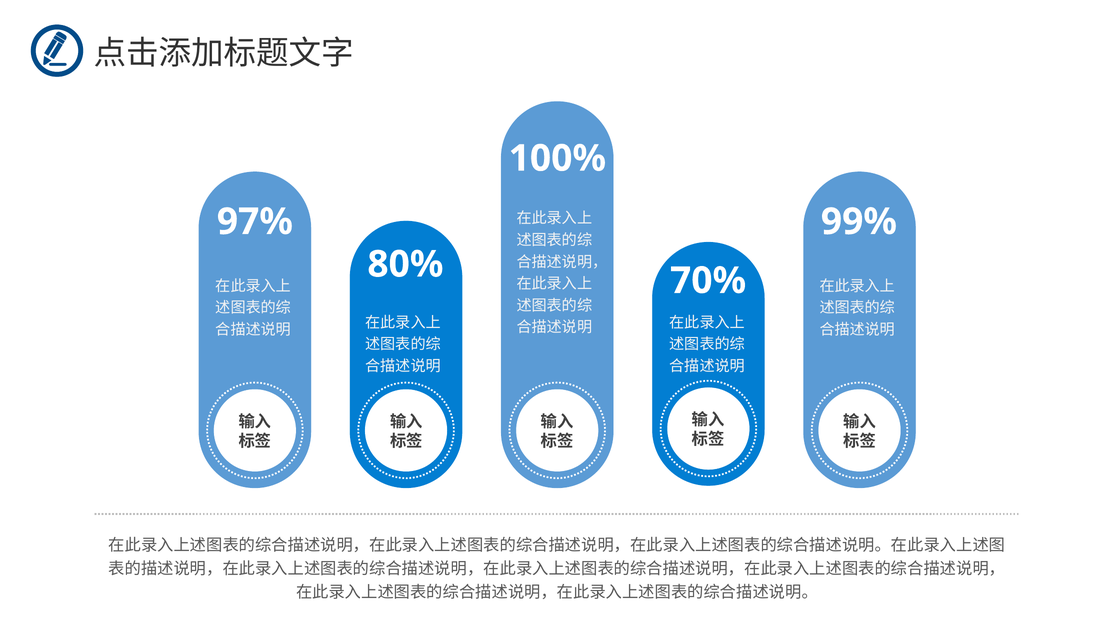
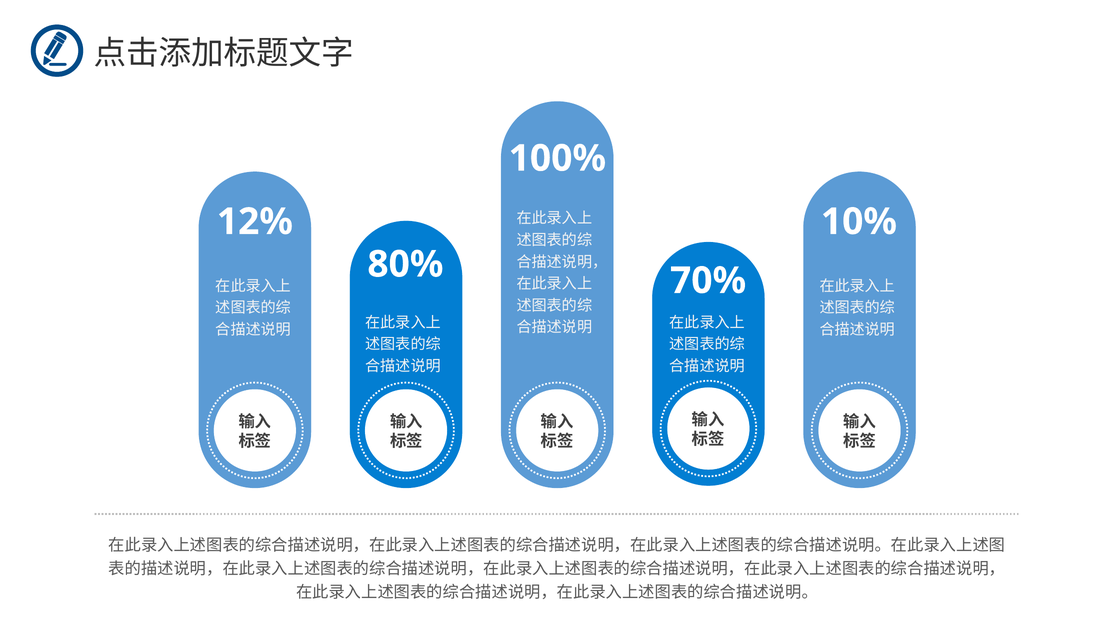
97%: 97% -> 12%
99%: 99% -> 10%
